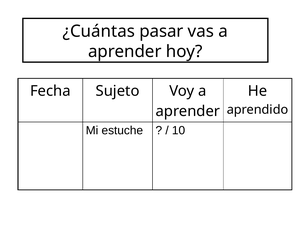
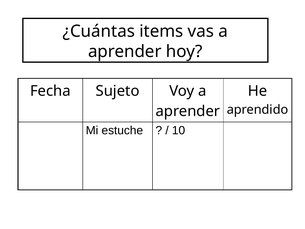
pasar: pasar -> items
